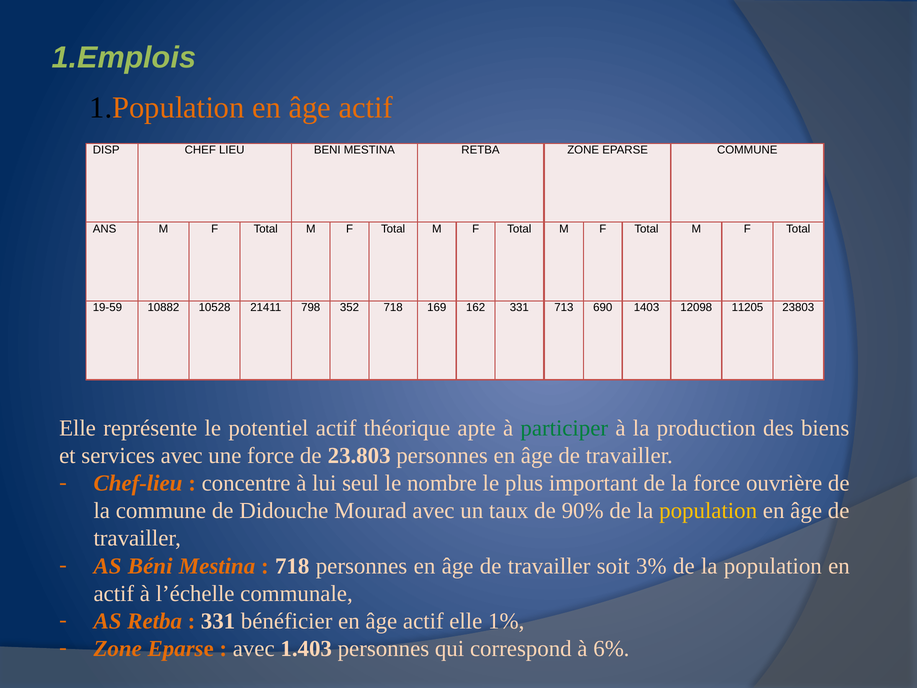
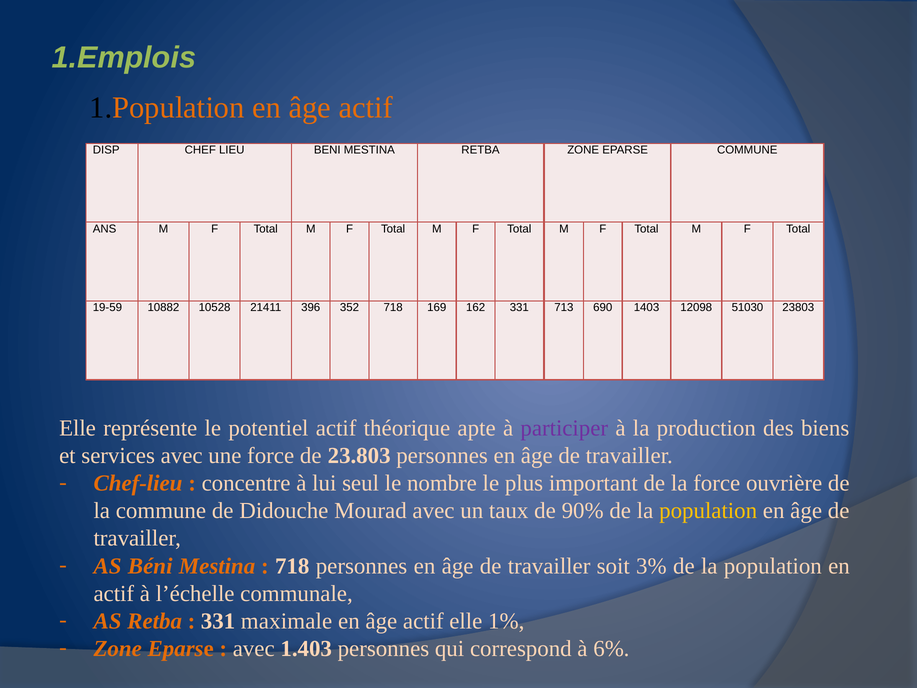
798: 798 -> 396
11205: 11205 -> 51030
participer colour: green -> purple
bénéficier: bénéficier -> maximale
